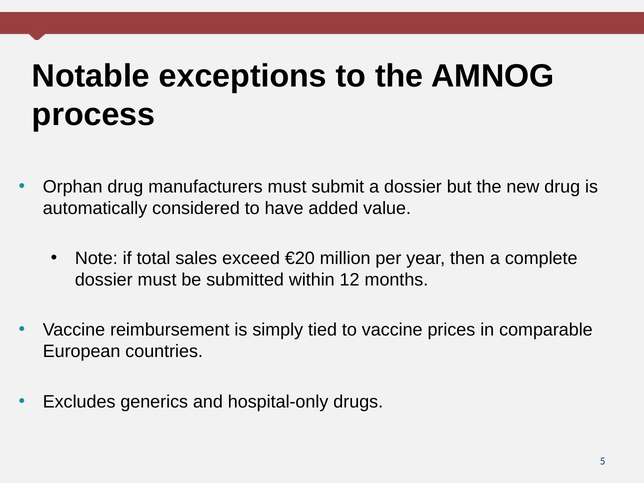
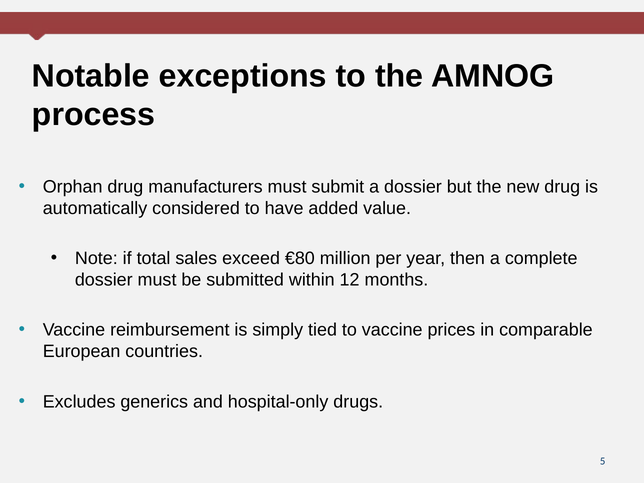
€20: €20 -> €80
